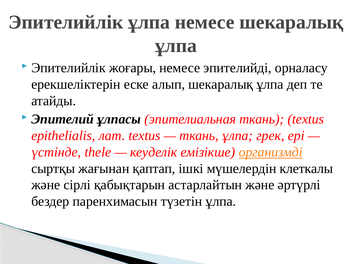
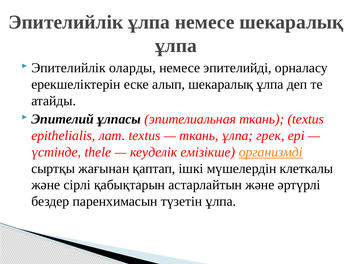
жоғары: жоғары -> оларды
